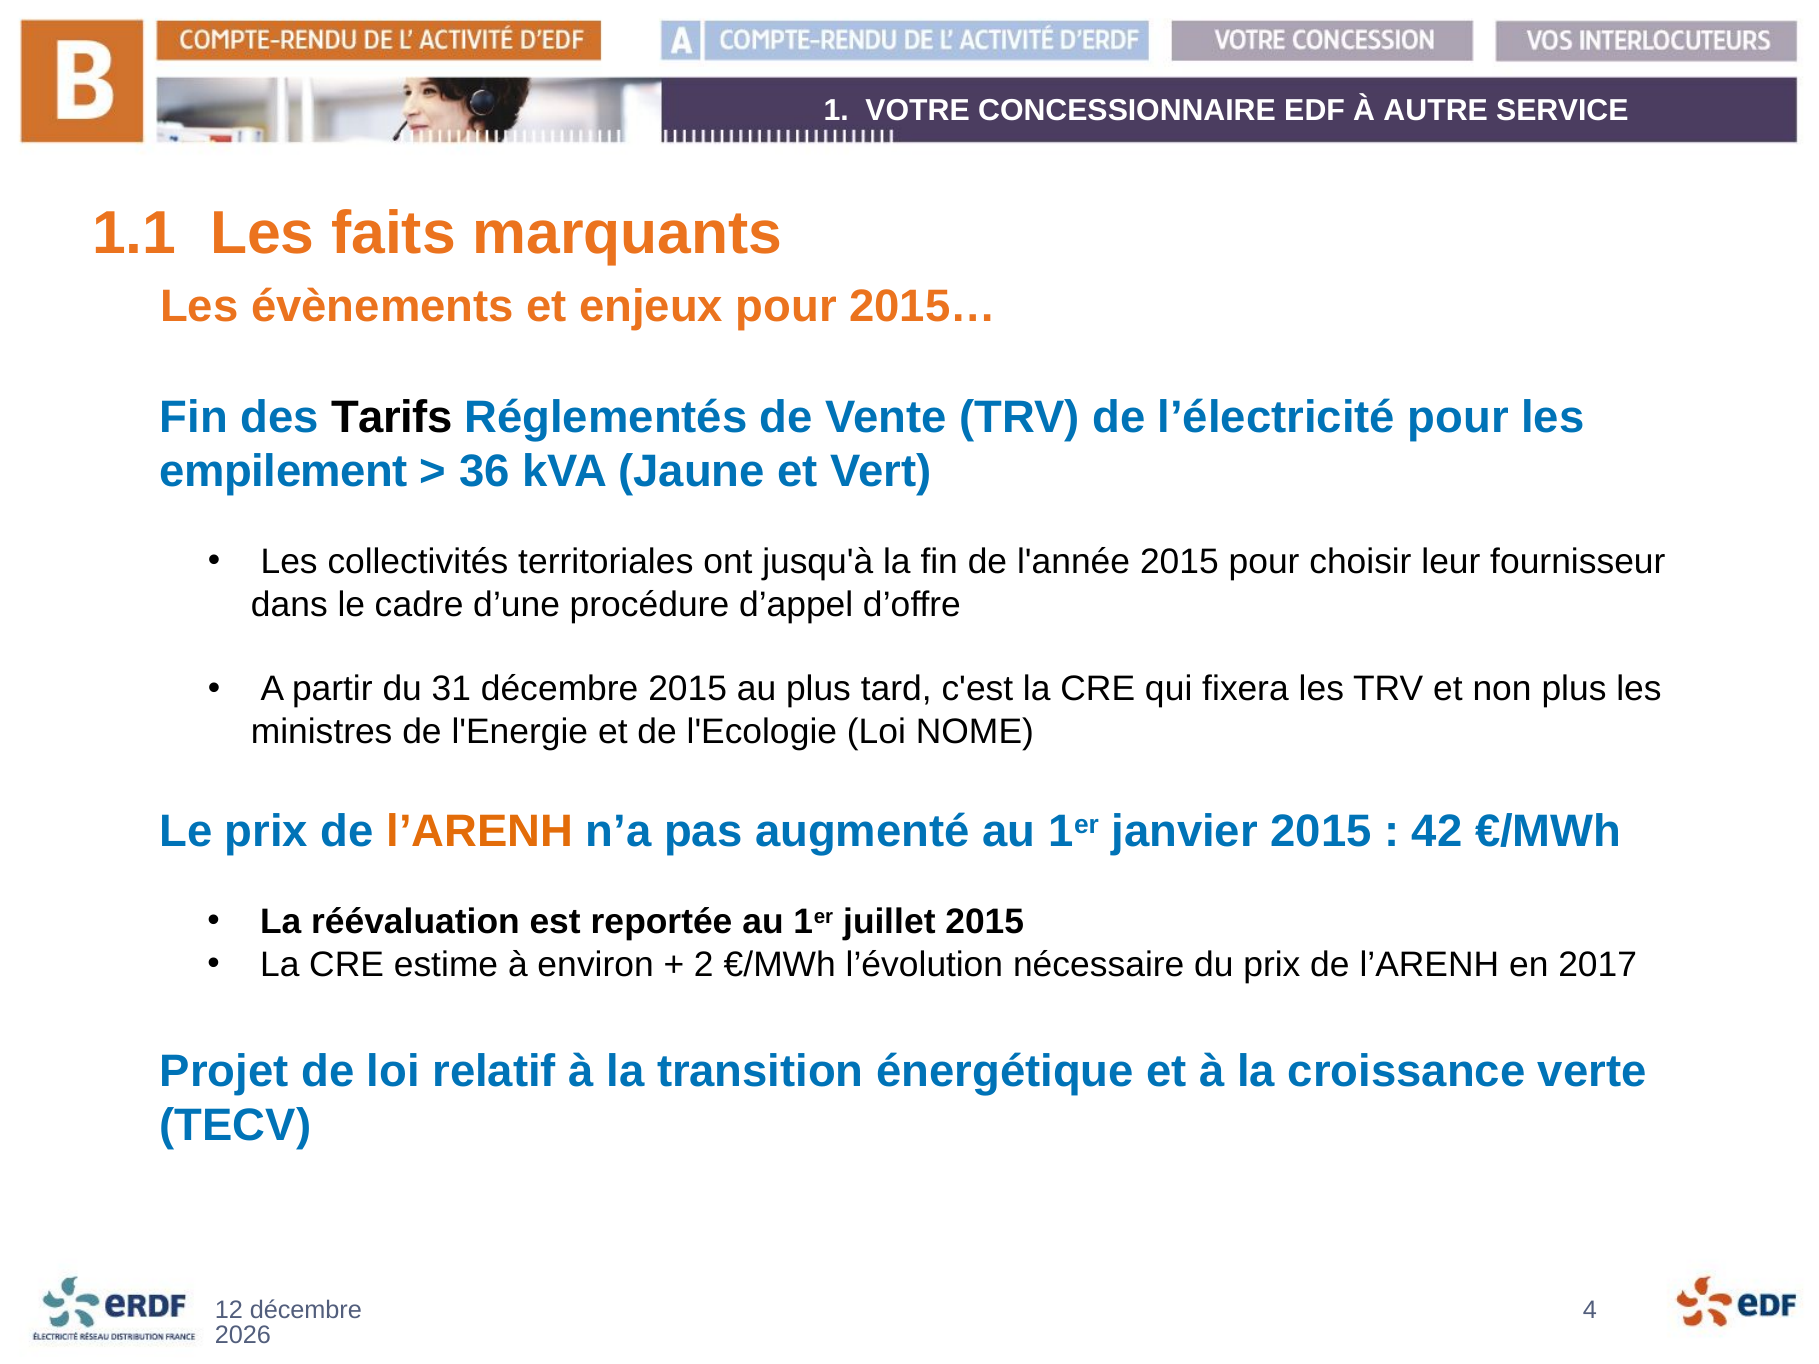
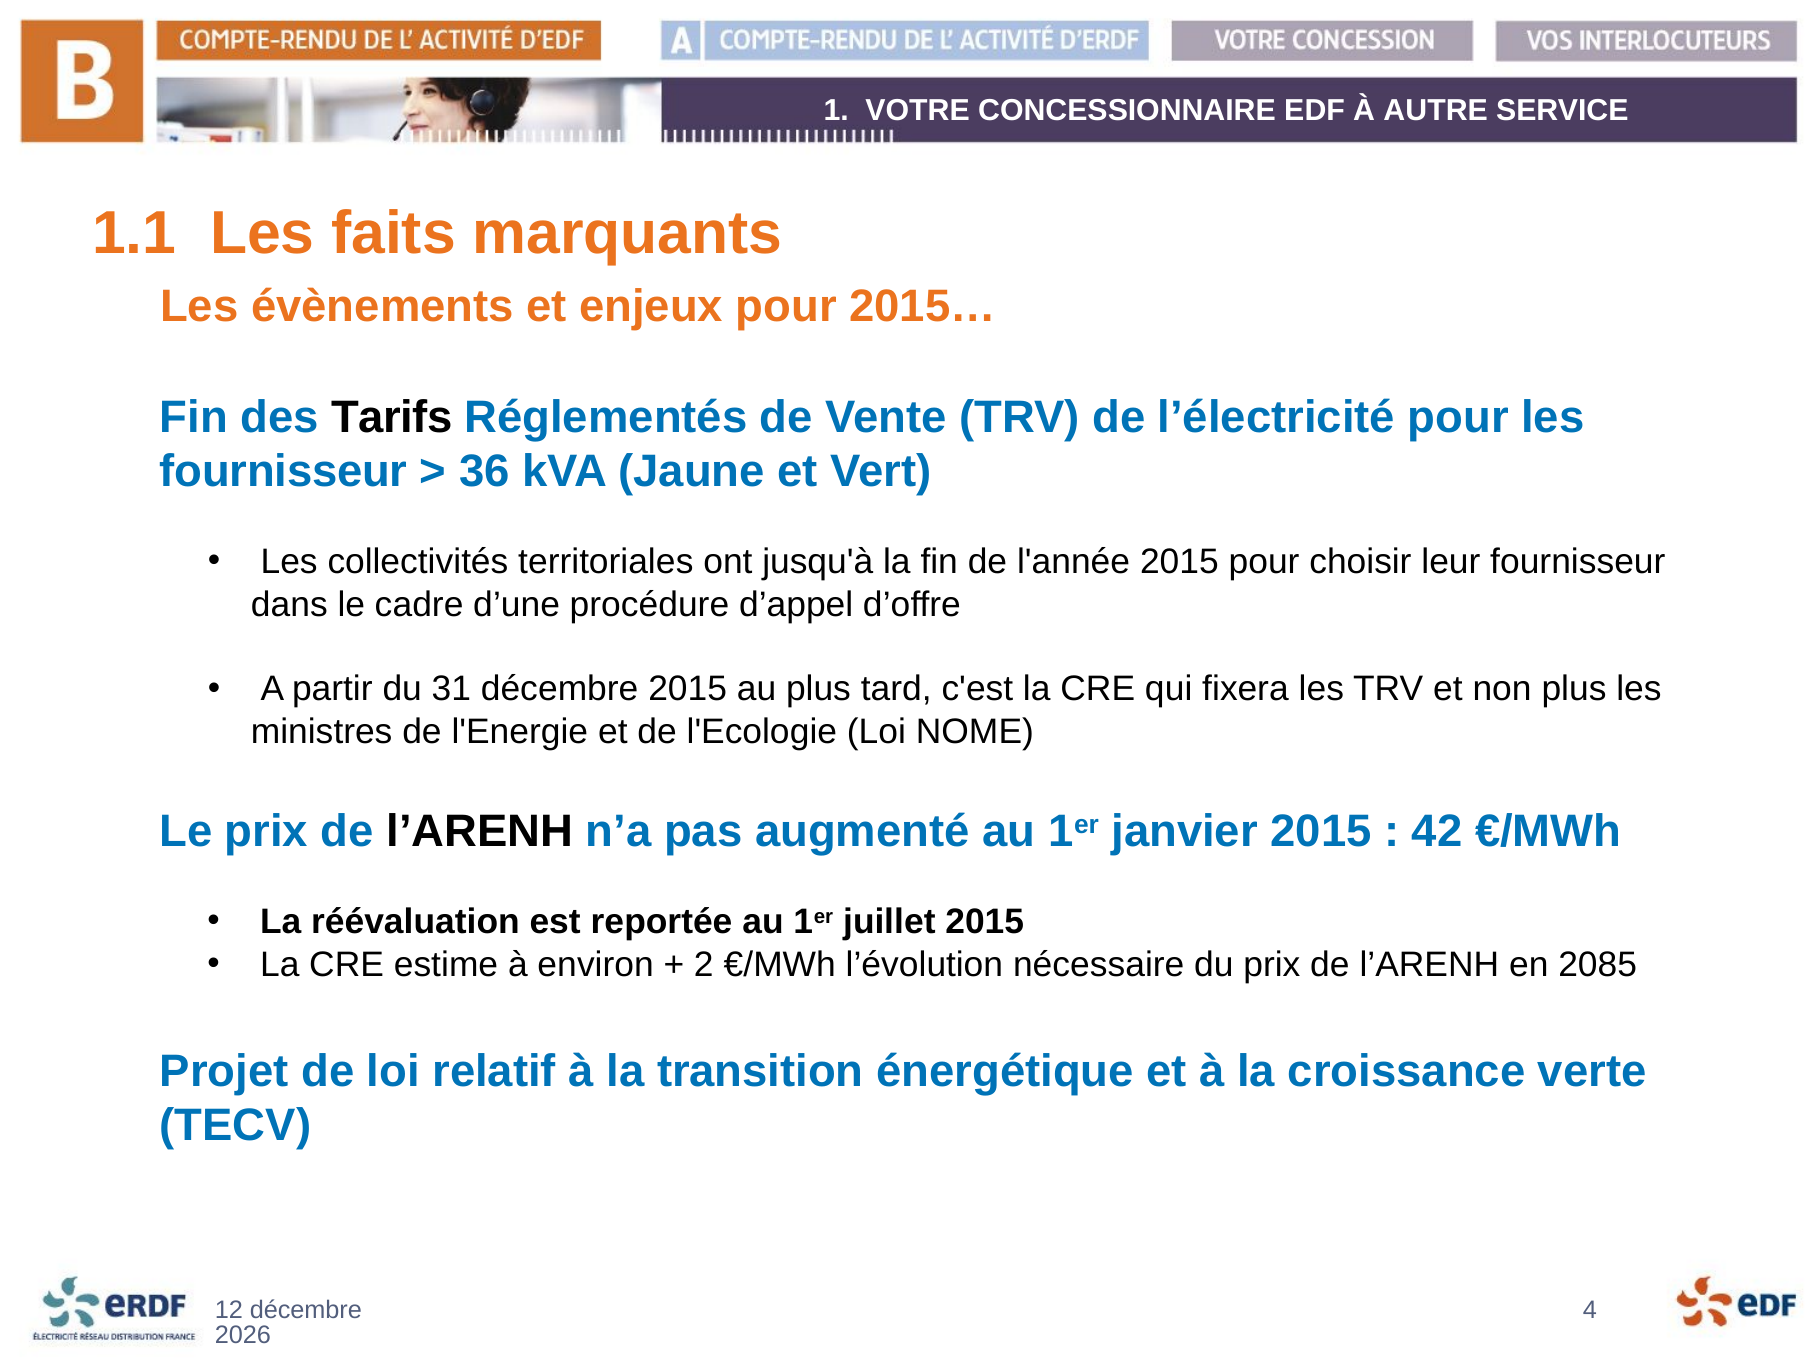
empilement at (284, 472): empilement -> fournisseur
l’ARENH at (480, 832) colour: orange -> black
2017: 2017 -> 2085
